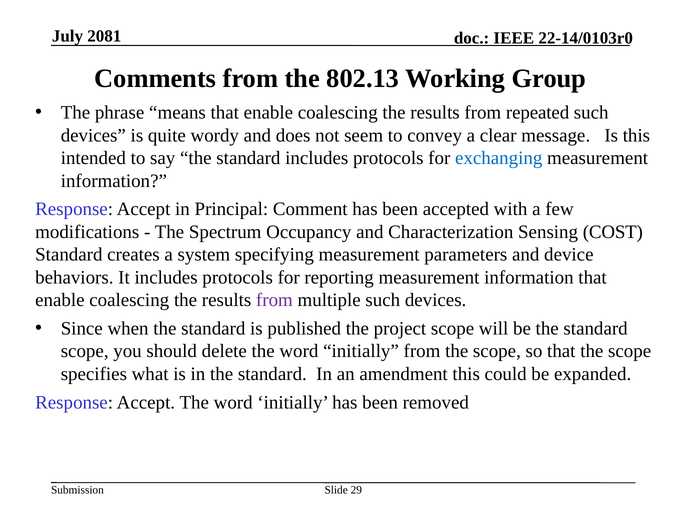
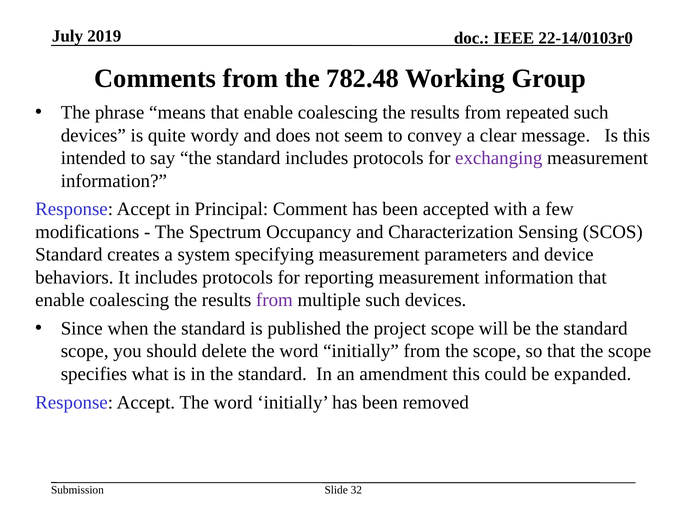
2081: 2081 -> 2019
802.13: 802.13 -> 782.48
exchanging colour: blue -> purple
COST: COST -> SCOS
29: 29 -> 32
